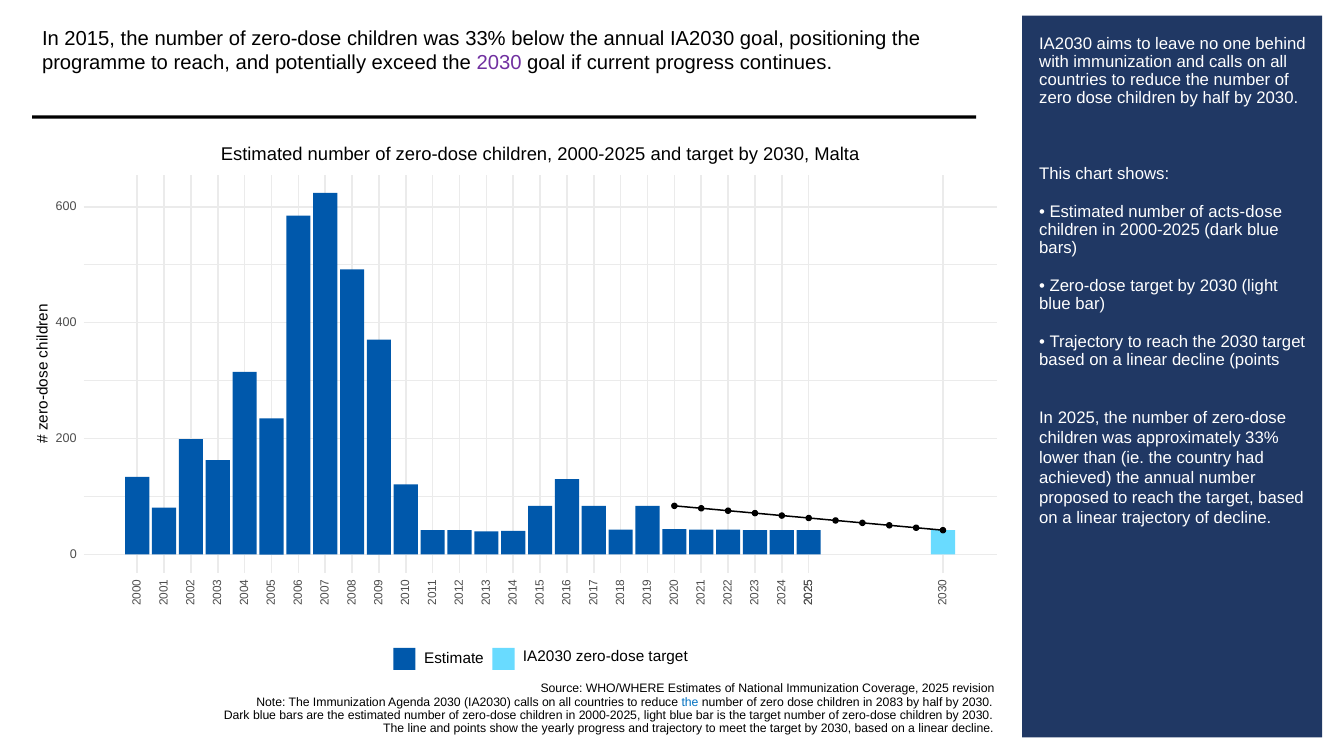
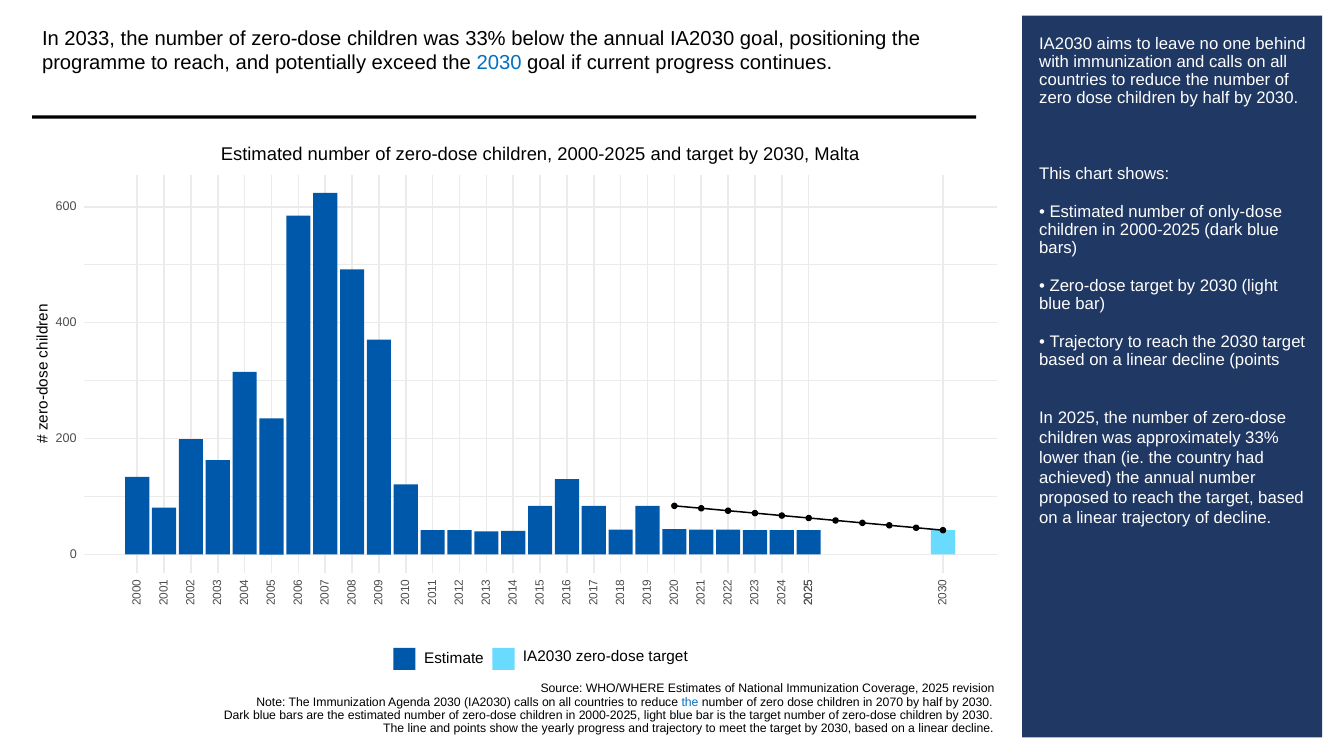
2015: 2015 -> 2033
2030 at (499, 63) colour: purple -> blue
acts-dose: acts-dose -> only-dose
2083: 2083 -> 2070
